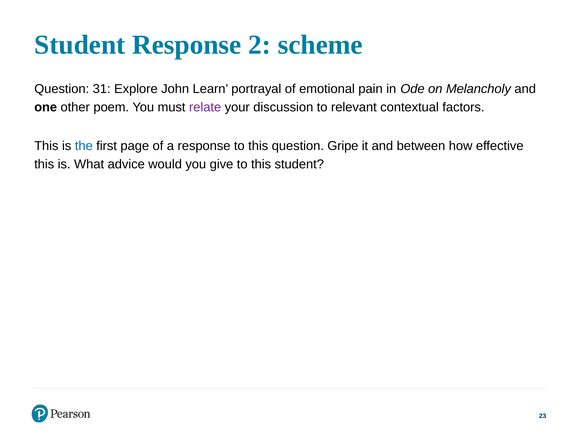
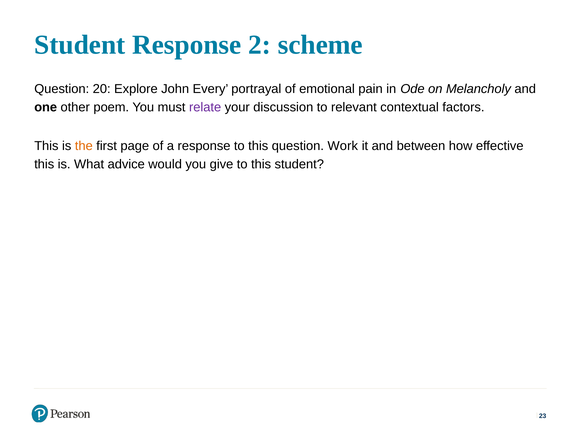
31: 31 -> 20
Learn: Learn -> Every
the colour: blue -> orange
Gripe: Gripe -> Work
